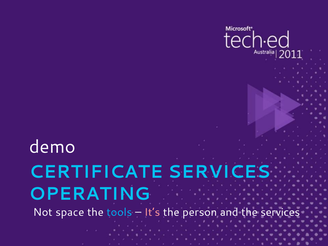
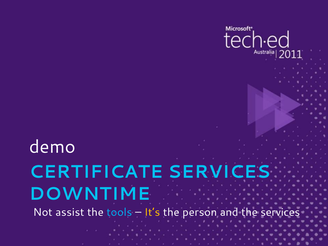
OPERATING: OPERATING -> DOWNTIME
space: space -> assist
It’s colour: pink -> yellow
